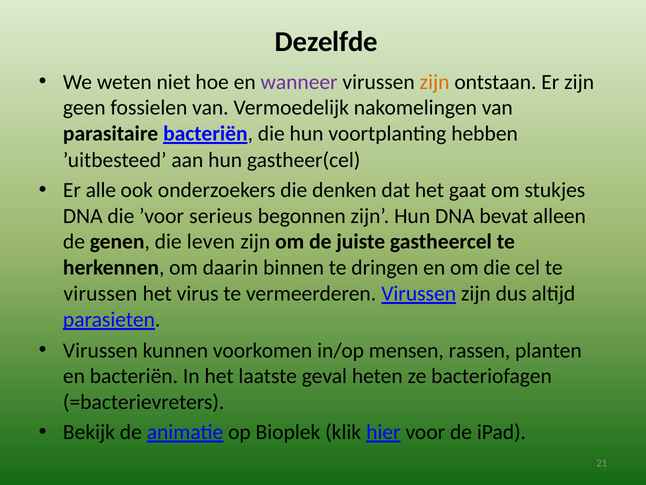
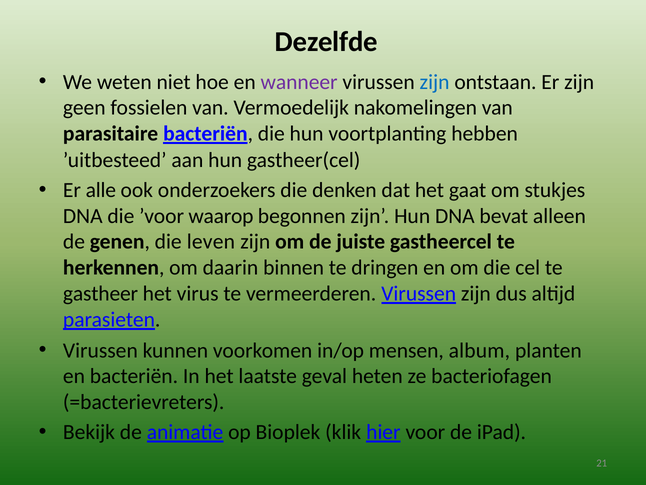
zijn at (435, 82) colour: orange -> blue
serieus: serieus -> waarop
virussen at (100, 293): virussen -> gastheer
rassen: rassen -> album
